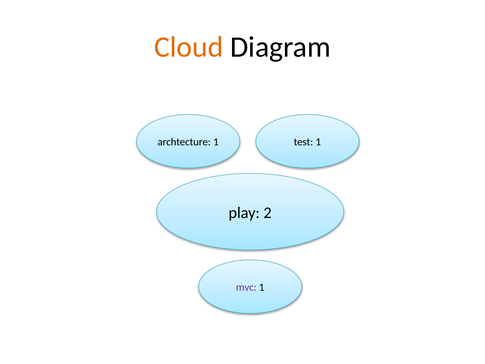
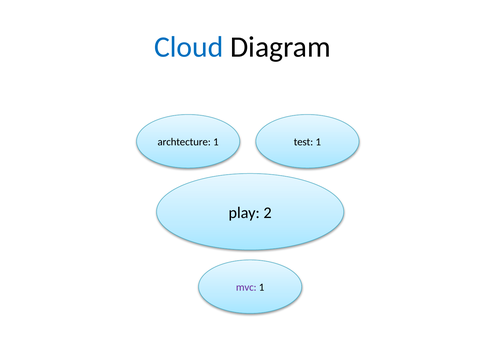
Cloud colour: orange -> blue
